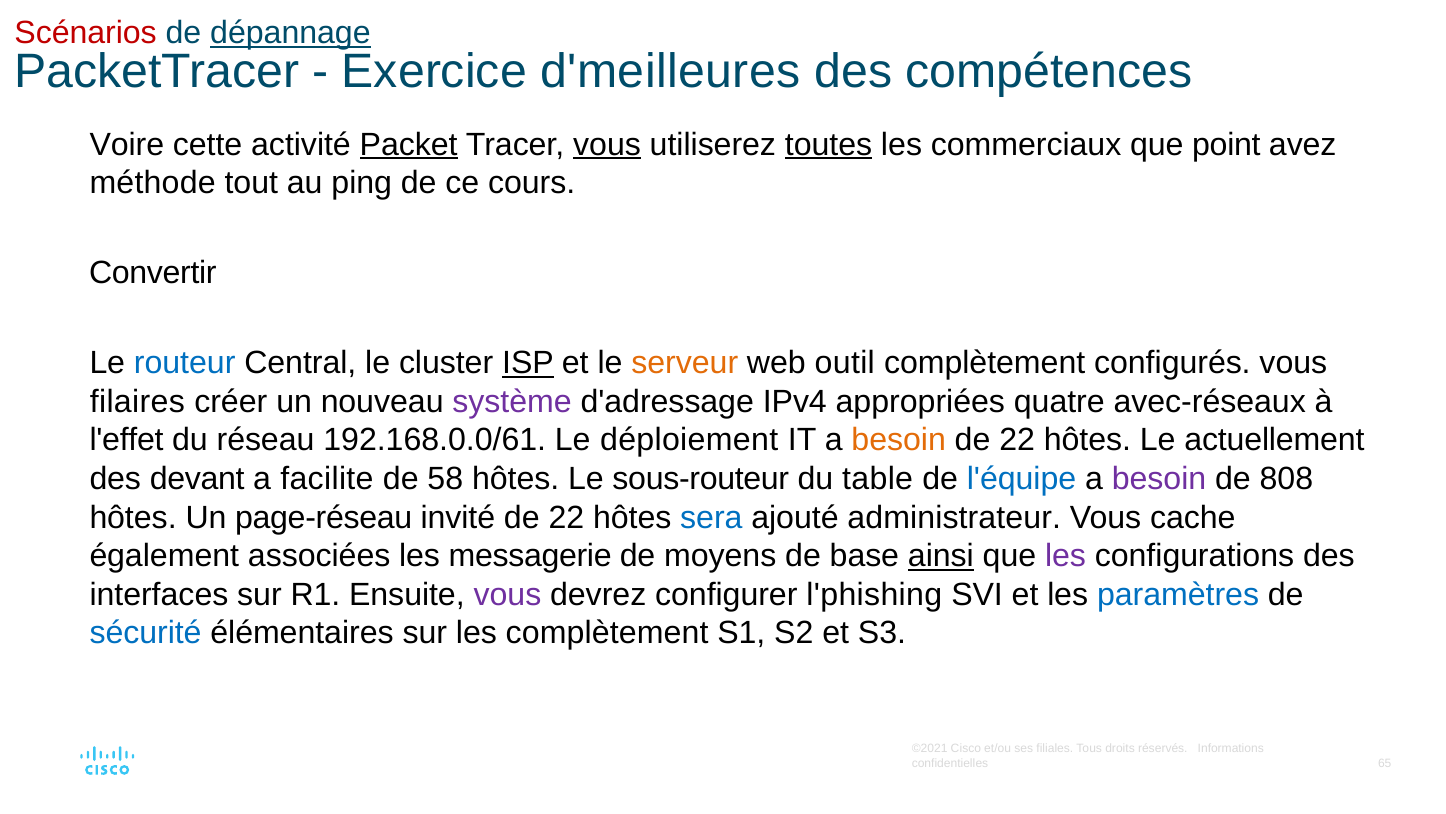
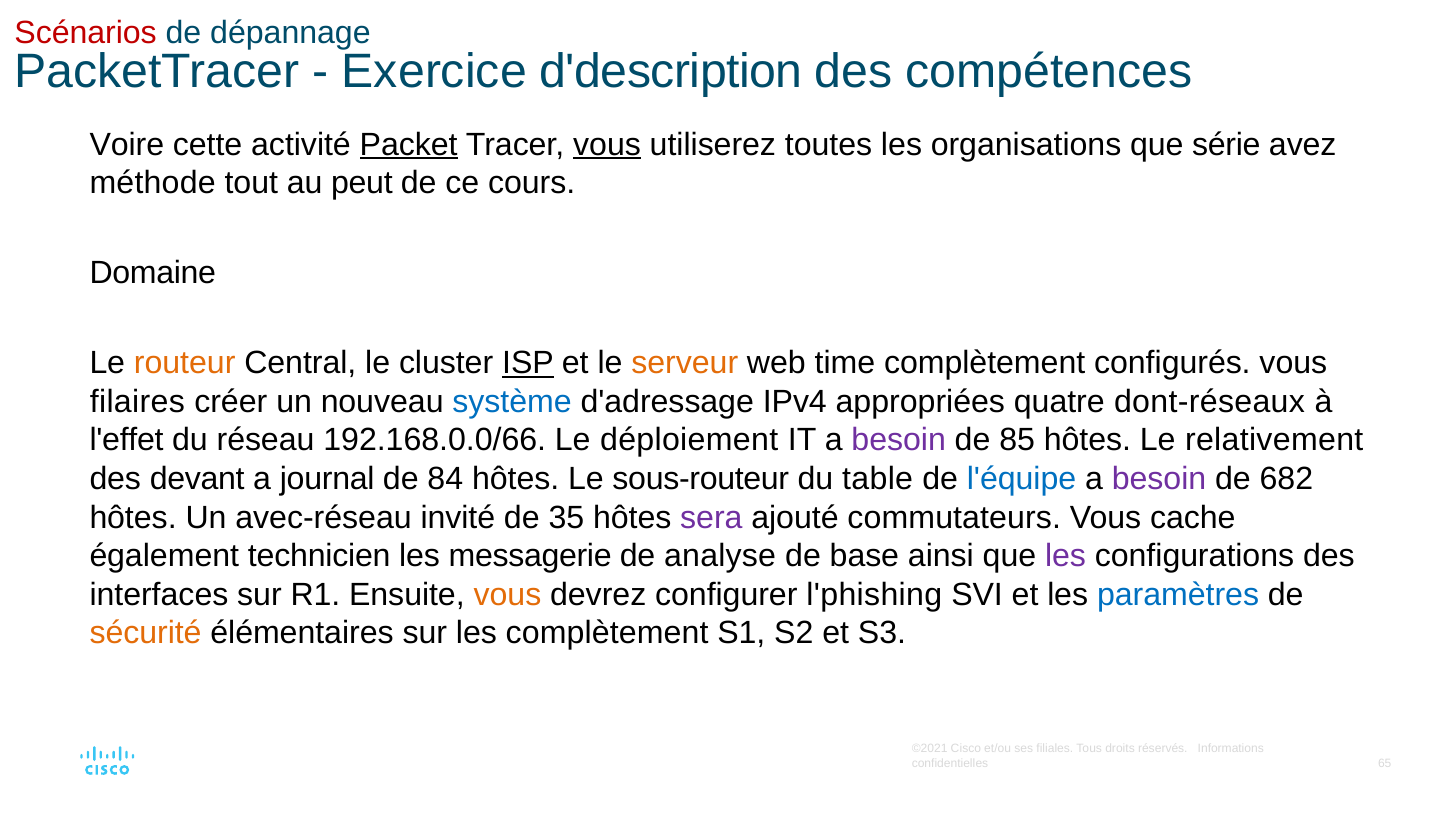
dépannage underline: present -> none
d'meilleures: d'meilleures -> d'description
toutes underline: present -> none
commerciaux: commerciaux -> organisations
point: point -> série
ping: ping -> peut
Convertir: Convertir -> Domaine
routeur colour: blue -> orange
outil: outil -> time
système colour: purple -> blue
avec-réseaux: avec-réseaux -> dont-réseaux
192.168.0.0/61: 192.168.0.0/61 -> 192.168.0.0/66
besoin at (899, 440) colour: orange -> purple
22 at (1017, 440): 22 -> 85
actuellement: actuellement -> relativement
facilite: facilite -> journal
58: 58 -> 84
808: 808 -> 682
page-réseau: page-réseau -> avec-réseau
invité de 22: 22 -> 35
sera colour: blue -> purple
administrateur: administrateur -> commutateurs
associées: associées -> technicien
moyens: moyens -> analyse
ainsi underline: present -> none
vous at (507, 594) colour: purple -> orange
sécurité colour: blue -> orange
